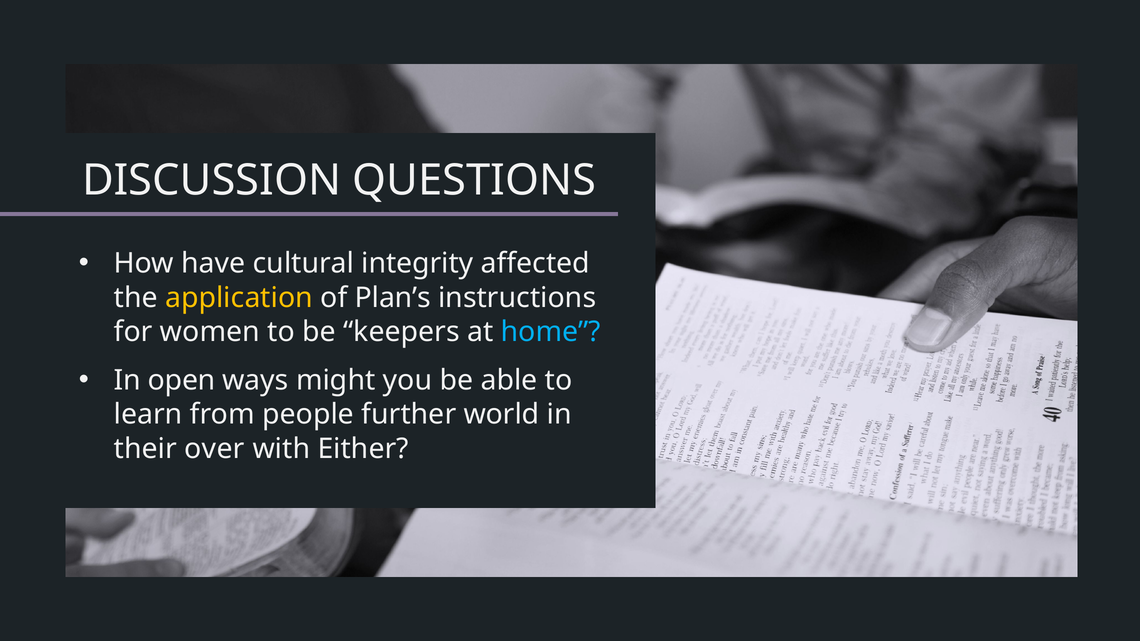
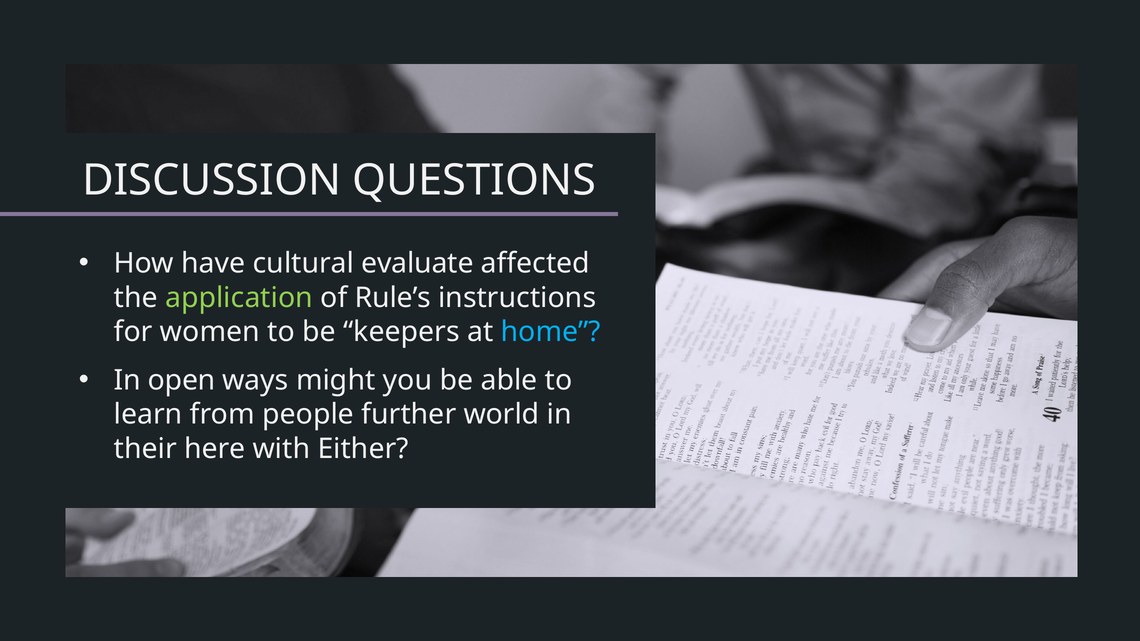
integrity: integrity -> evaluate
application colour: yellow -> light green
Plan’s: Plan’s -> Rule’s
over: over -> here
